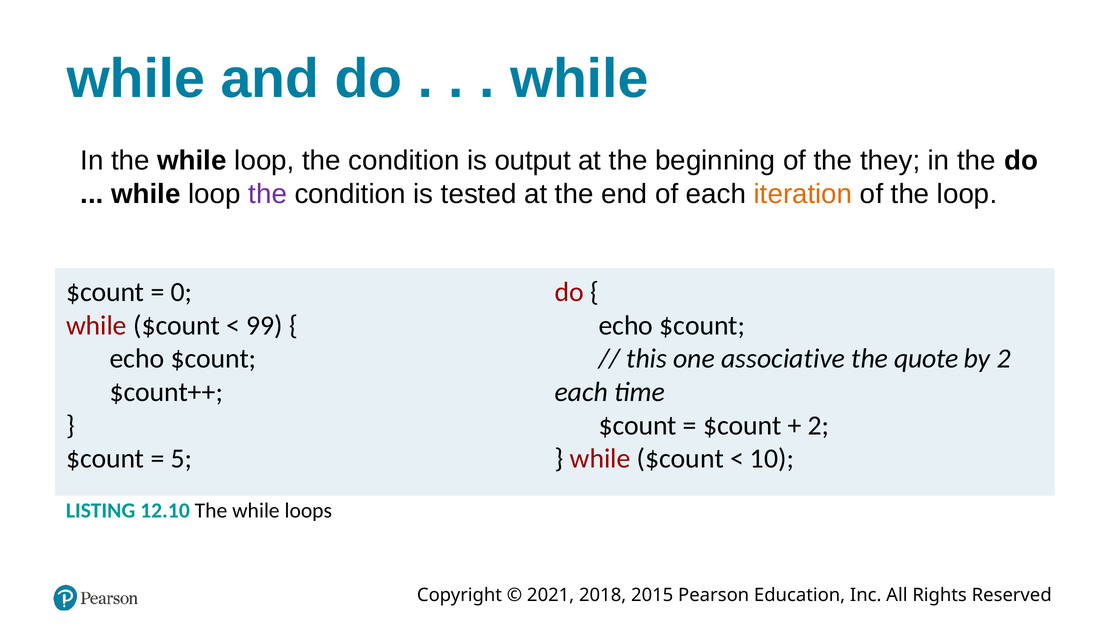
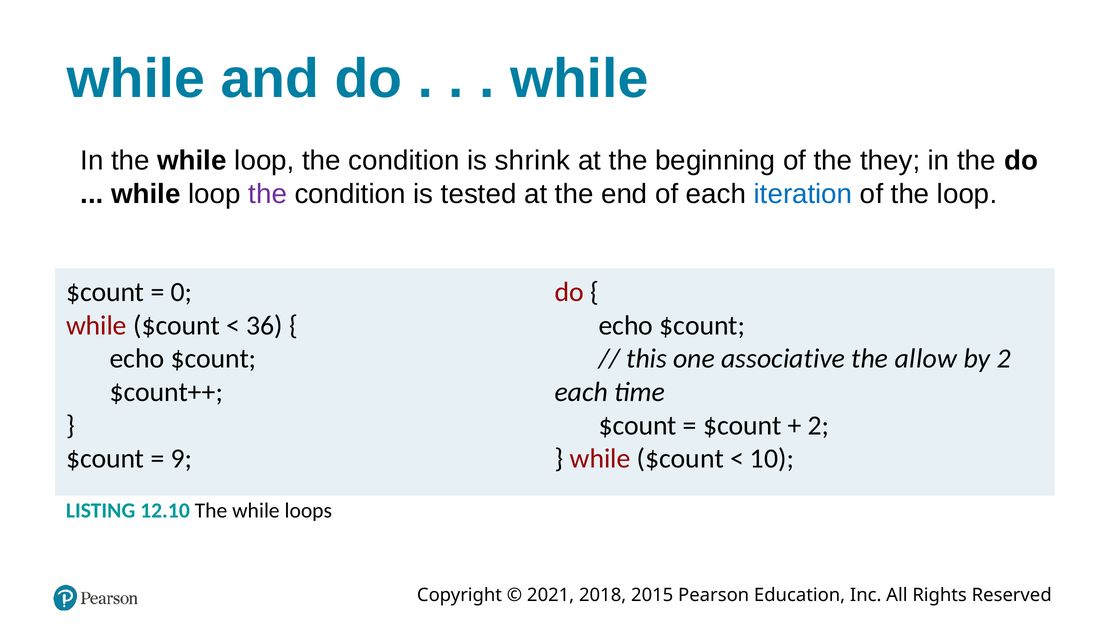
output: output -> shrink
iteration colour: orange -> blue
99: 99 -> 36
quote: quote -> allow
5: 5 -> 9
